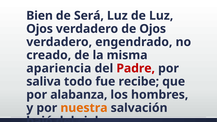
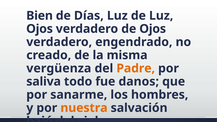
Será: Será -> Días
apariencia: apariencia -> vergüenza
Padre colour: red -> orange
recibe: recibe -> danos
alabanza: alabanza -> sanarme
